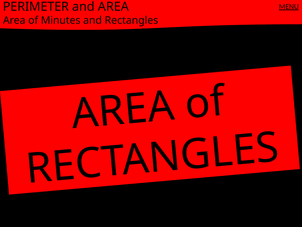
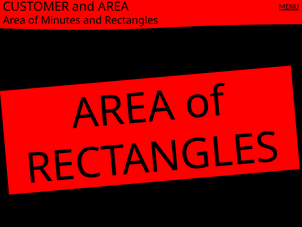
PERIMETER: PERIMETER -> CUSTOMER
